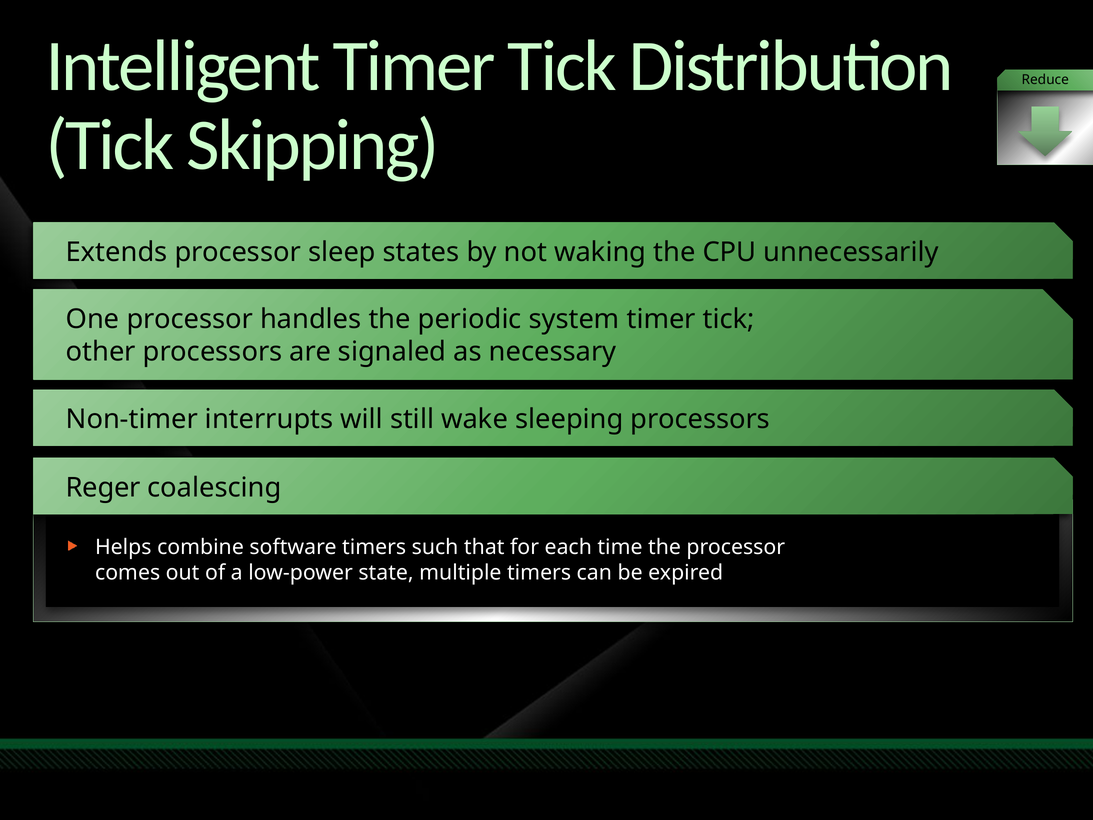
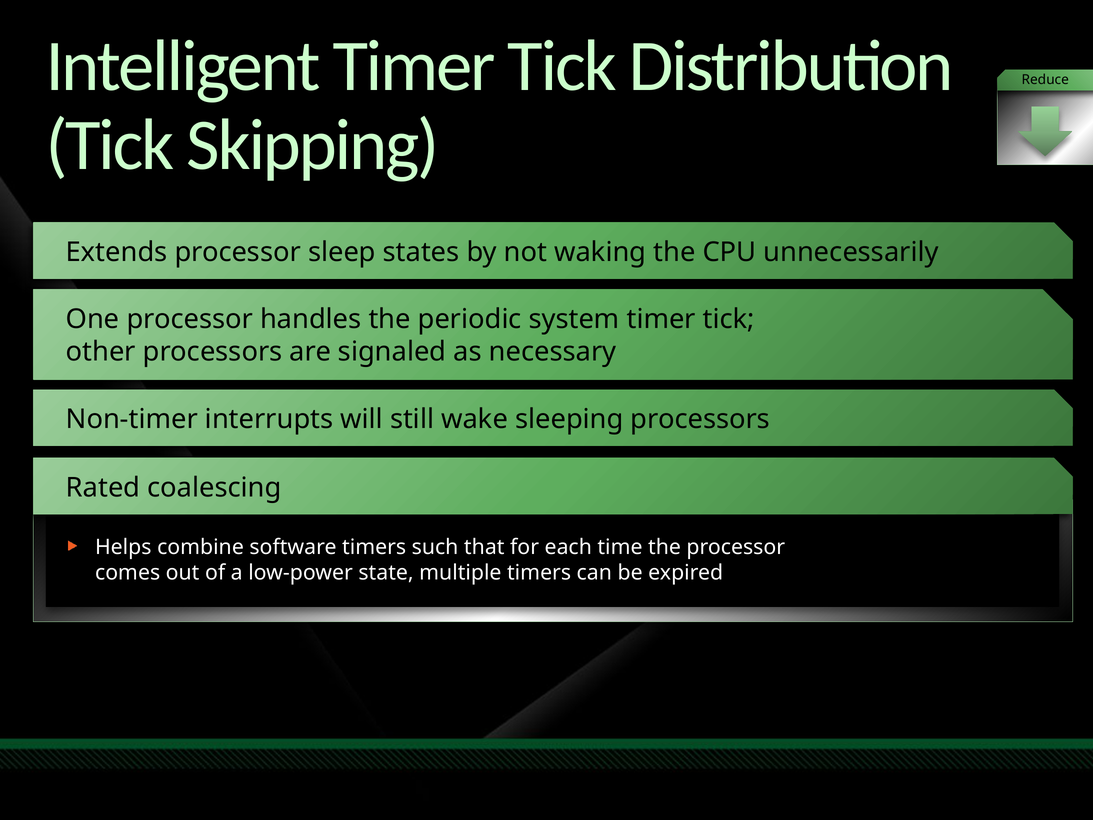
Reger: Reger -> Rated
